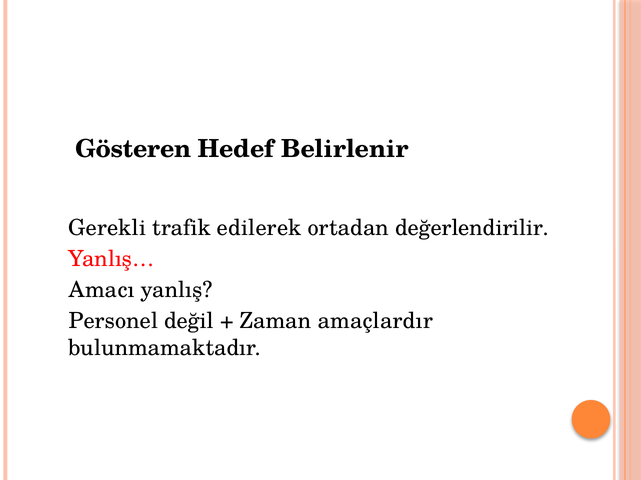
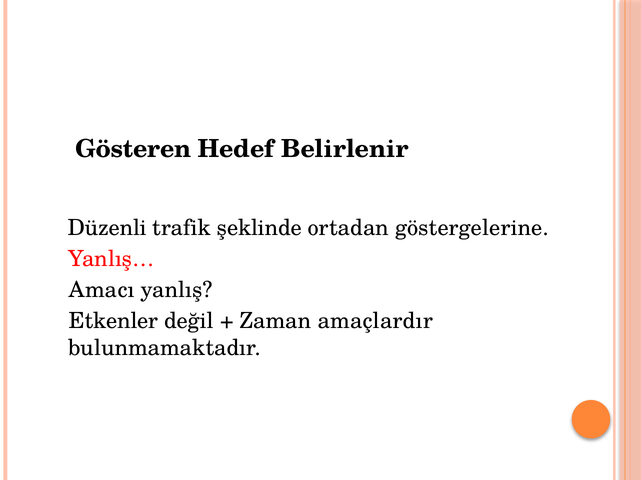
Gerekli: Gerekli -> Düzenli
edilerek: edilerek -> şeklinde
değerlendirilir: değerlendirilir -> göstergelerine
Personel: Personel -> Etkenler
